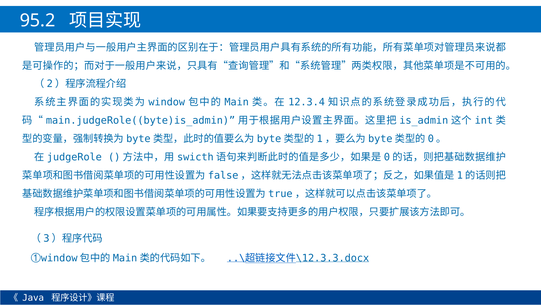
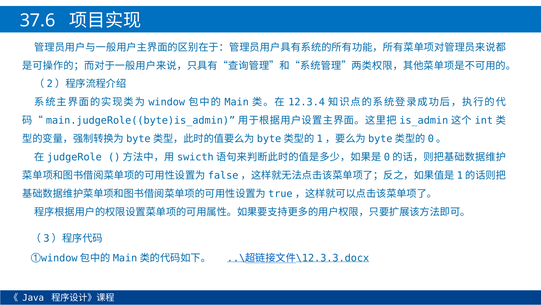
95.2: 95.2 -> 37.6
